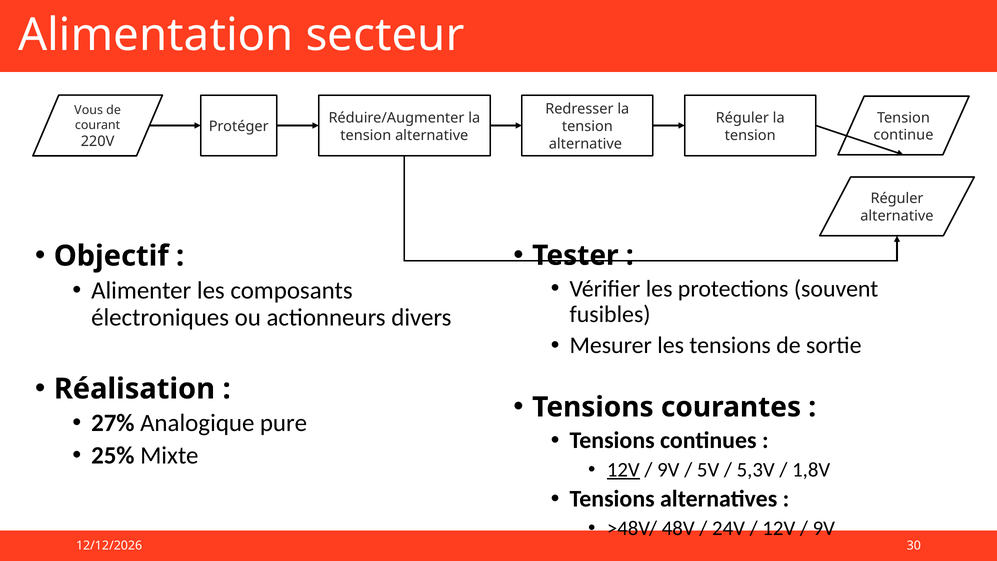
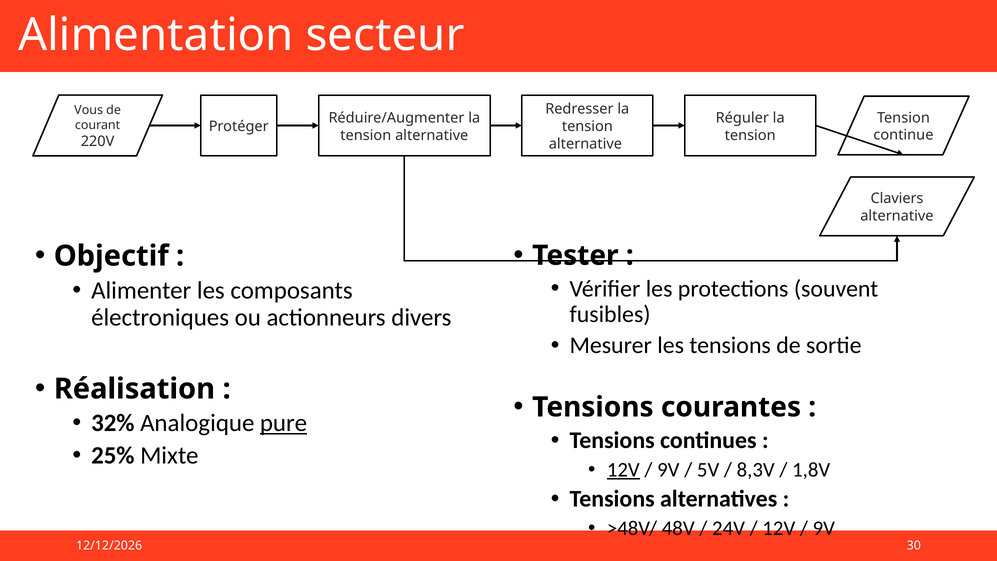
Réguler at (897, 199): Réguler -> Claviers
27%: 27% -> 32%
pure underline: none -> present
5,3V: 5,3V -> 8,3V
